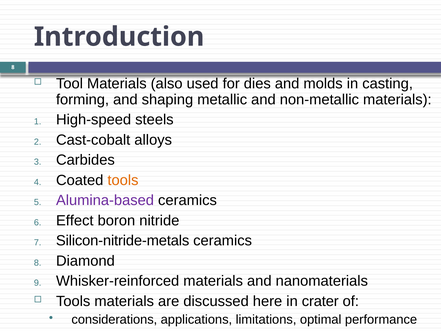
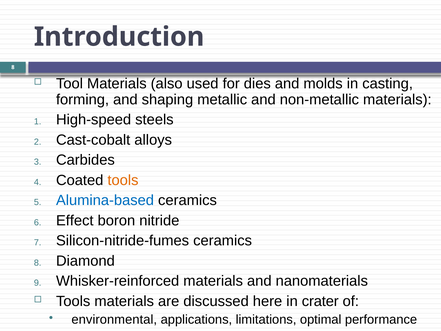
Alumina-based colour: purple -> blue
Silicon-nitride-metals: Silicon-nitride-metals -> Silicon-nitride-fumes
considerations: considerations -> environmental
